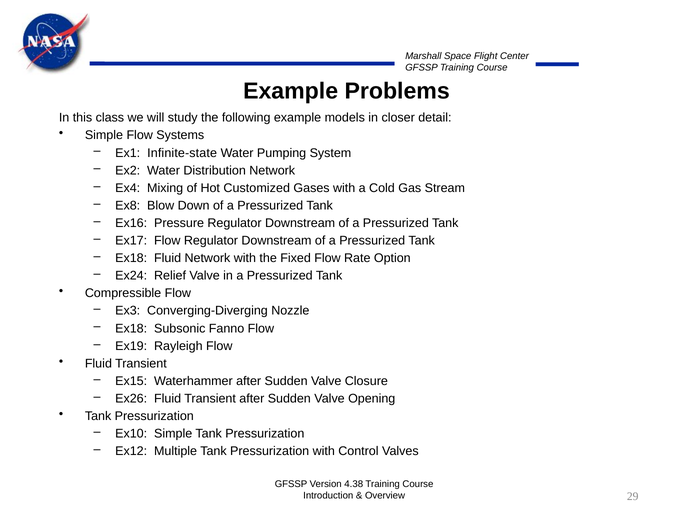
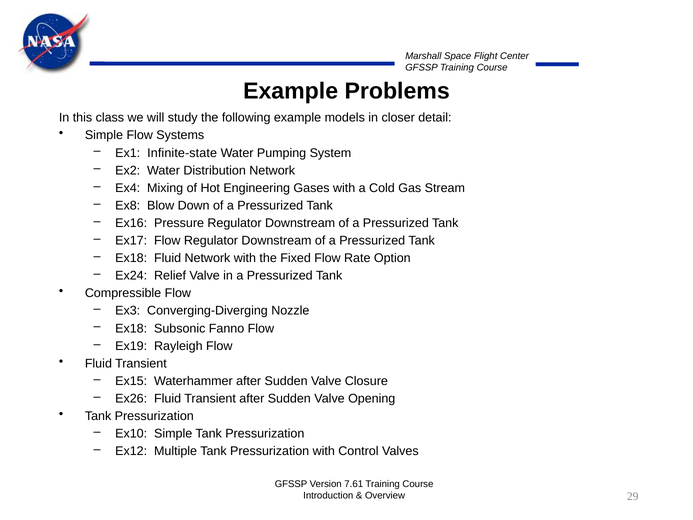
Customized: Customized -> Engineering
4.38: 4.38 -> 7.61
